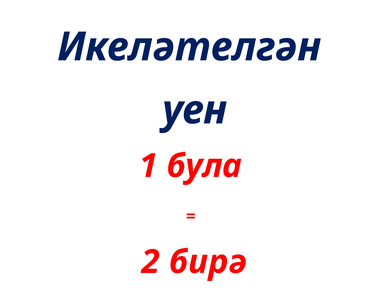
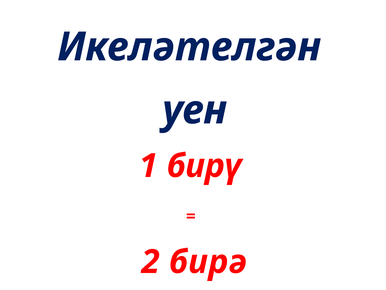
була: була -> бирү
